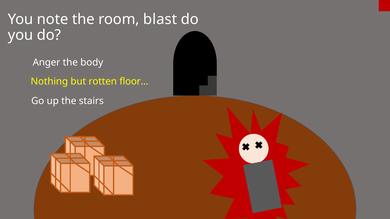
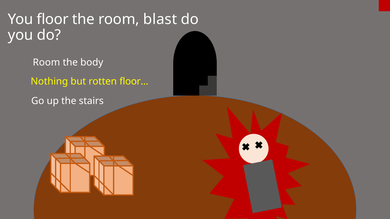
note: note -> floor
Anger at (46, 62): Anger -> Room
